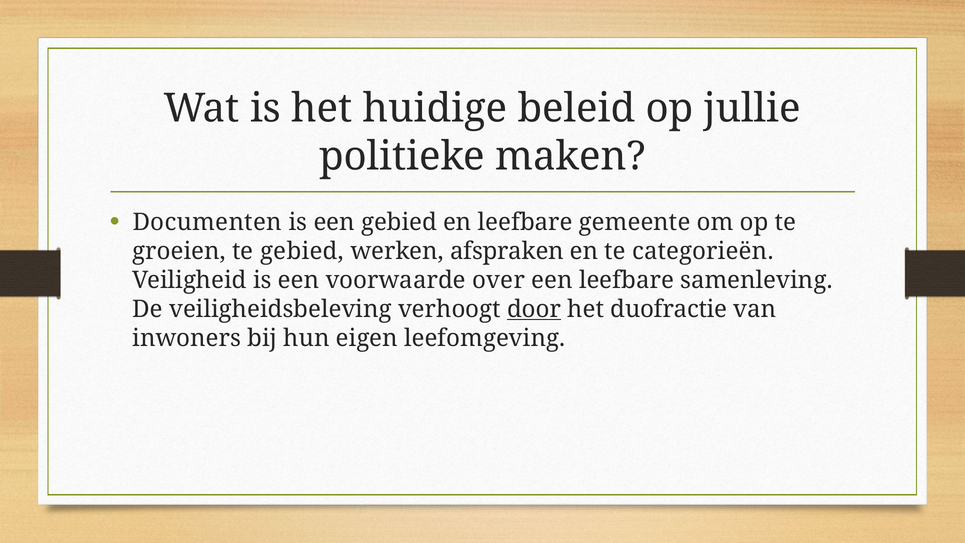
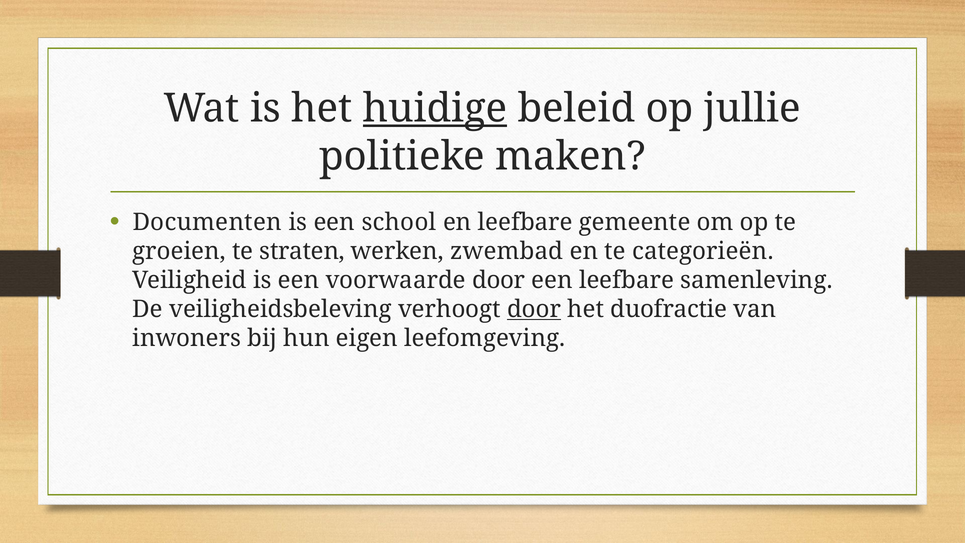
huidige underline: none -> present
een gebied: gebied -> school
te gebied: gebied -> straten
afspraken: afspraken -> zwembad
voorwaarde over: over -> door
